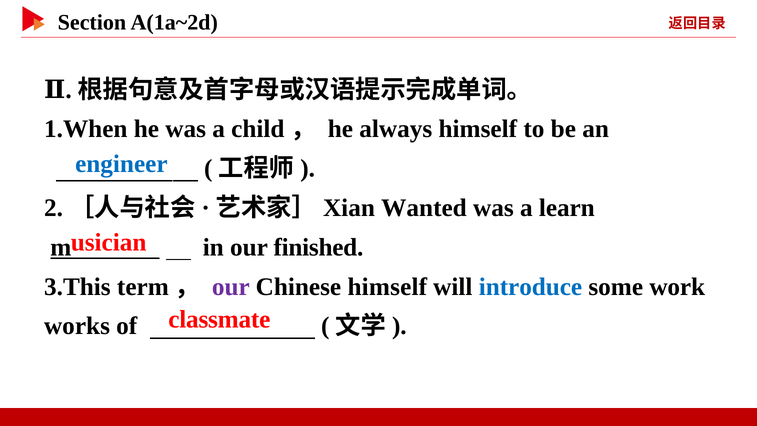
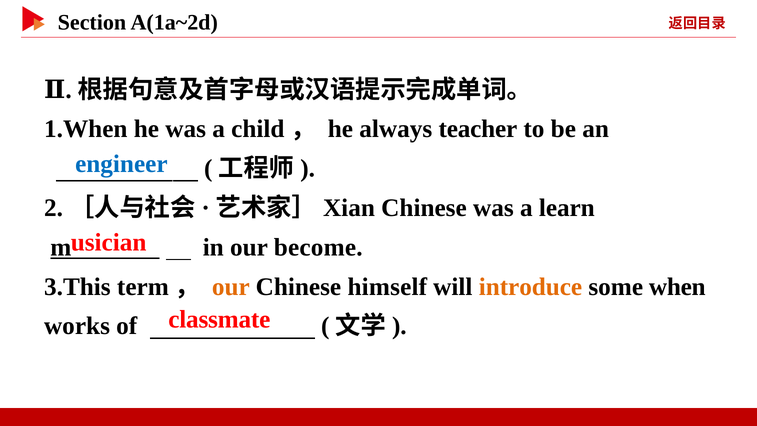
always himself: himself -> teacher
Wanted at (424, 208): Wanted -> Chinese
finished: finished -> become
our at (231, 287) colour: purple -> orange
introduce colour: blue -> orange
work: work -> when
